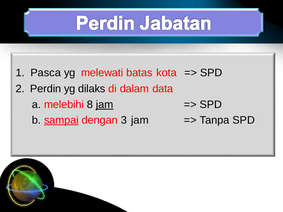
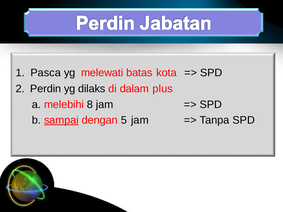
data: data -> plus
jam at (105, 105) underline: present -> none
3: 3 -> 5
